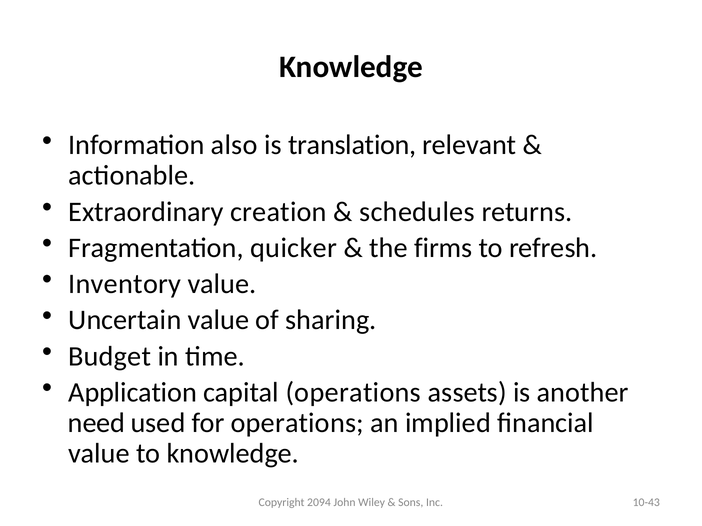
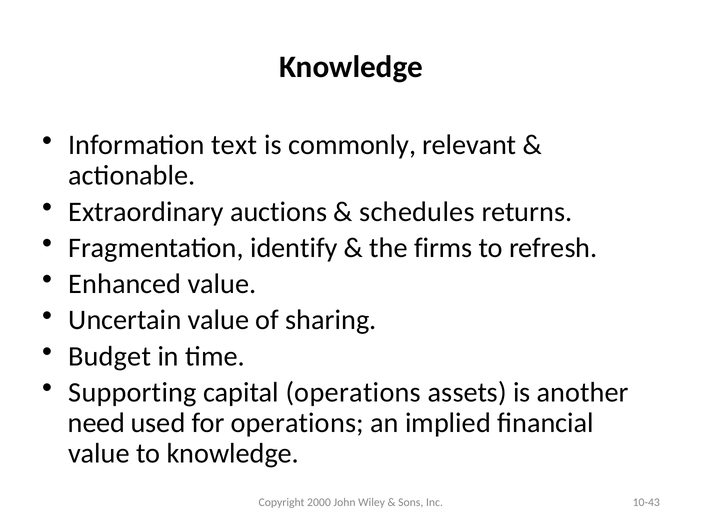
also: also -> text
translation: translation -> commonly
creation: creation -> auctions
quicker: quicker -> identify
Inventory: Inventory -> Enhanced
Application: Application -> Supporting
2094: 2094 -> 2000
